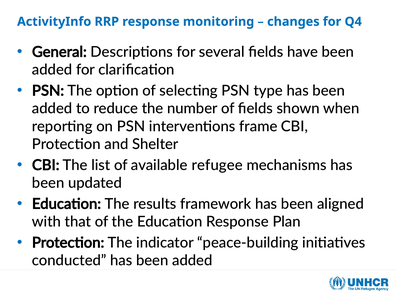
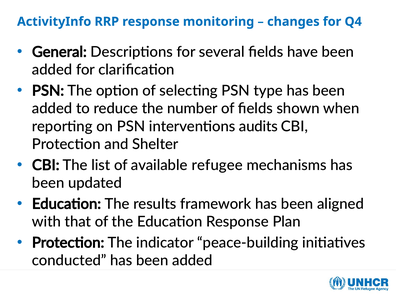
frame: frame -> audits
